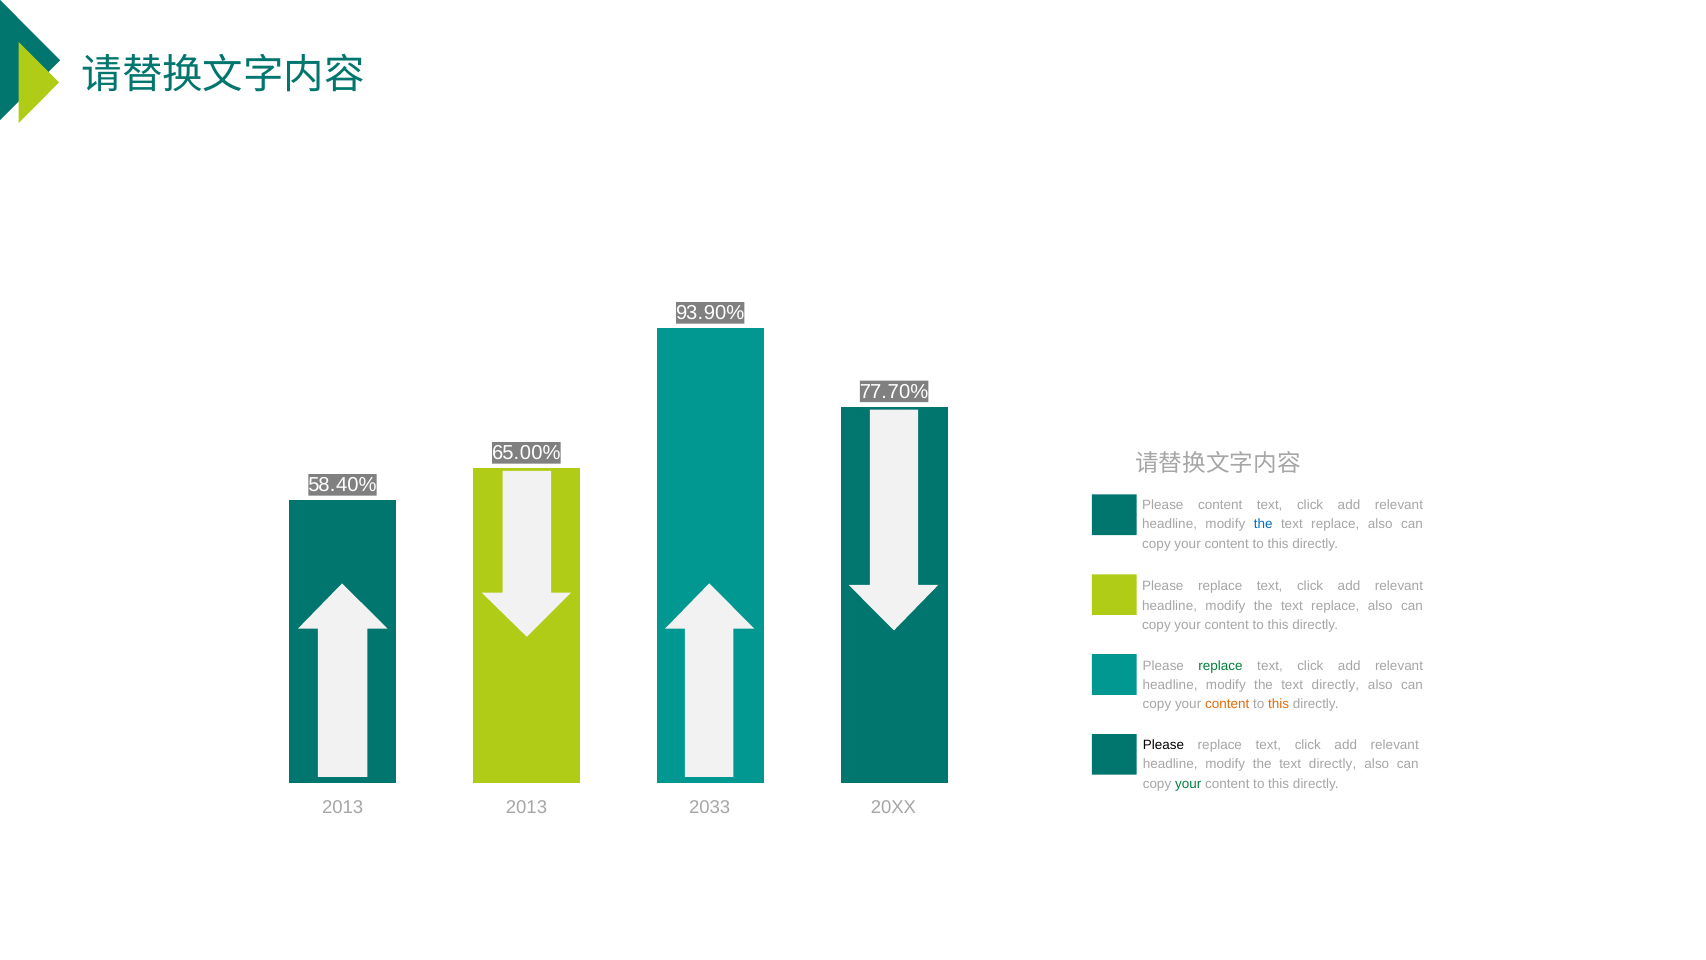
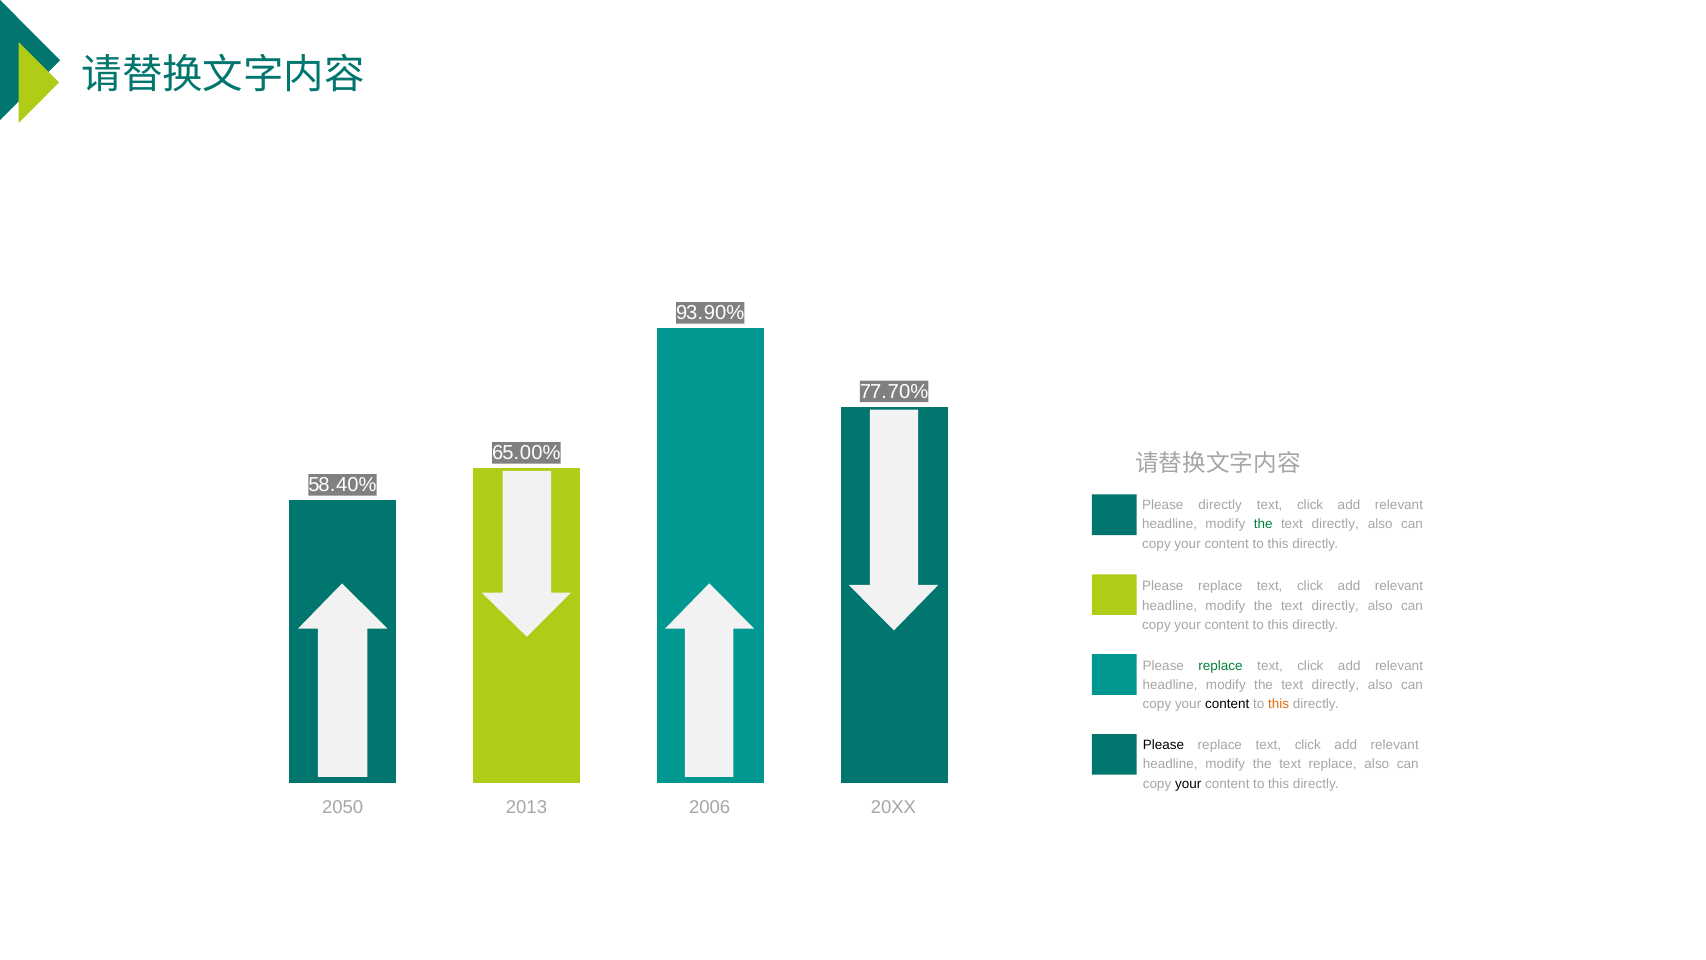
Please content: content -> directly
the at (1263, 524) colour: blue -> green
replace at (1335, 524): replace -> directly
replace at (1335, 605): replace -> directly
content at (1227, 704) colour: orange -> black
directly at (1333, 764): directly -> replace
your at (1188, 783) colour: green -> black
2013 at (343, 807): 2013 -> 2050
2033: 2033 -> 2006
